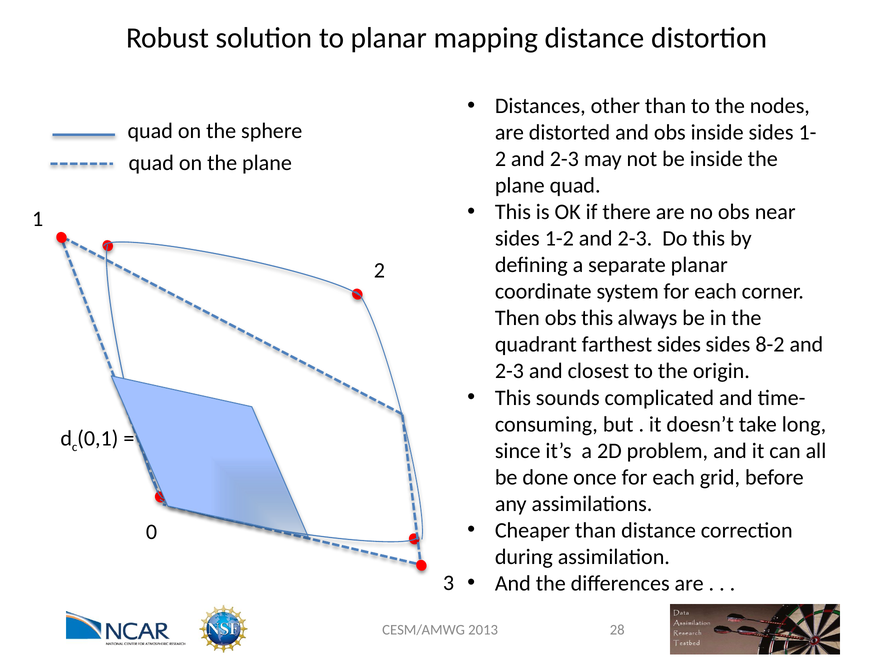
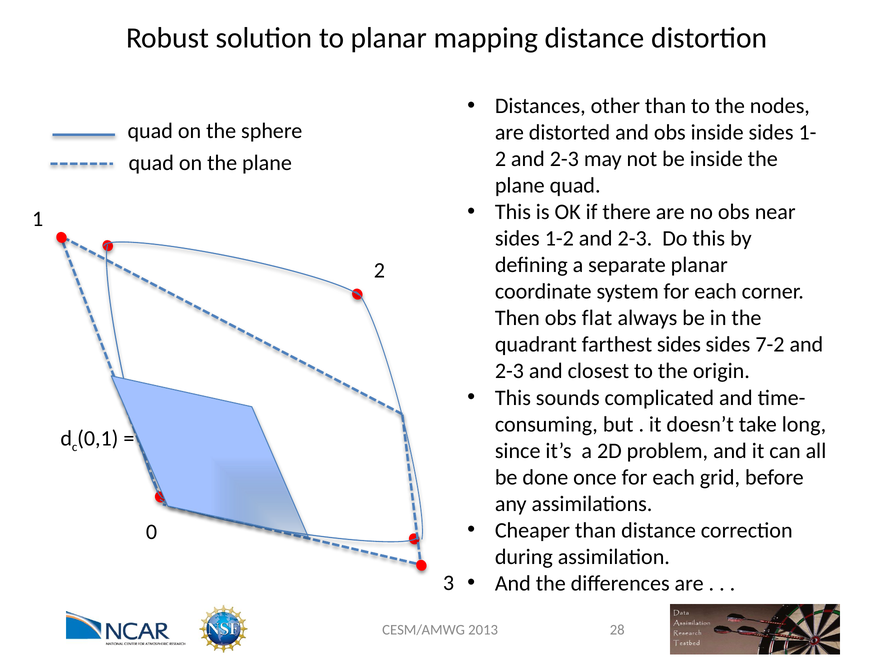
obs this: this -> flat
8-2: 8-2 -> 7-2
